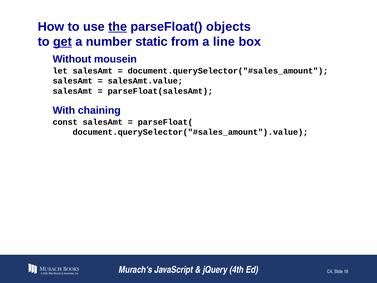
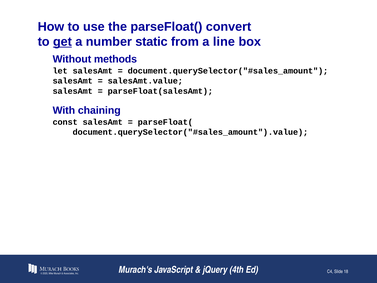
the underline: present -> none
objects: objects -> convert
mousein: mousein -> methods
